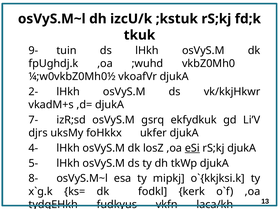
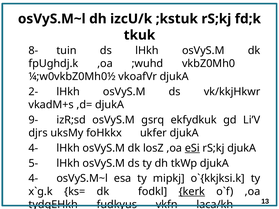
9-: 9- -> 8-
7-: 7- -> 9-
8- at (33, 179): 8- -> 4-
kerk underline: none -> present
